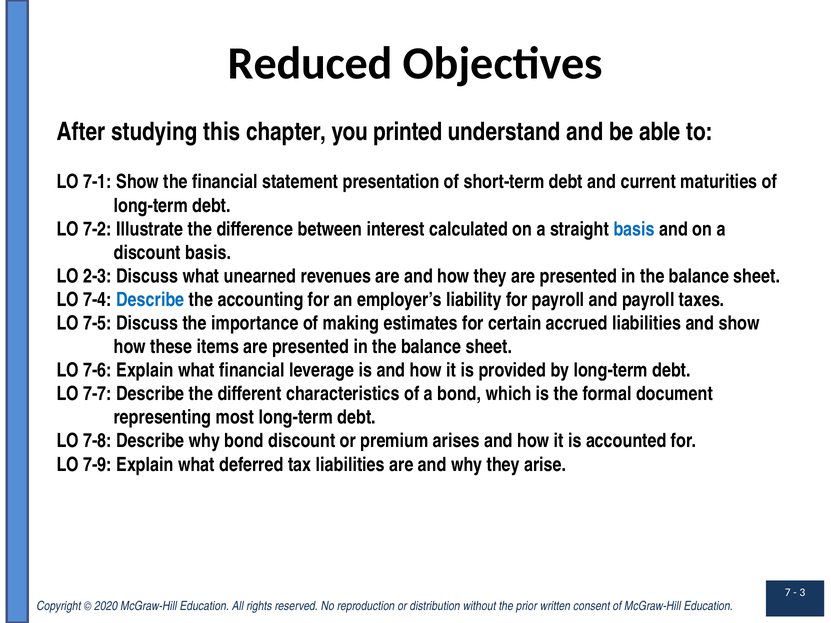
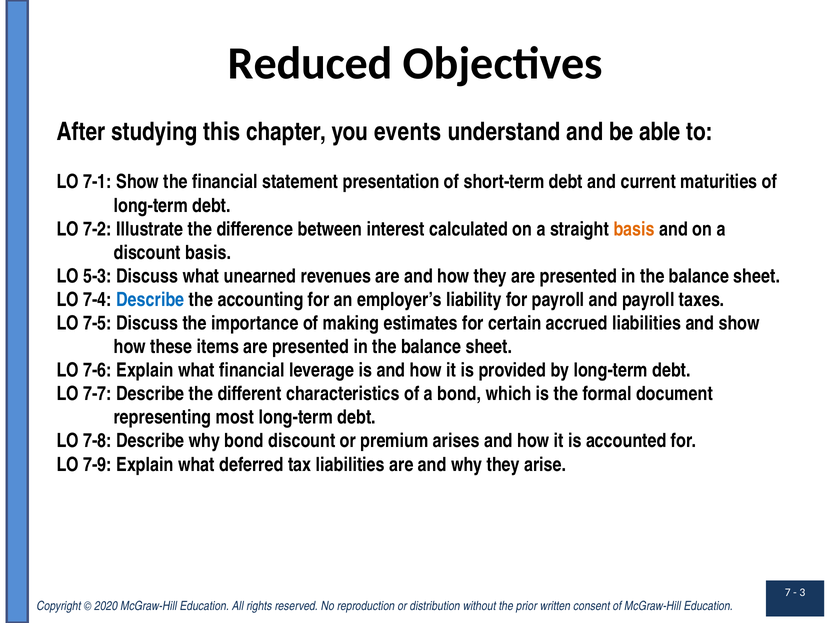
printed: printed -> events
basis at (634, 229) colour: blue -> orange
2-3: 2-3 -> 5-3
